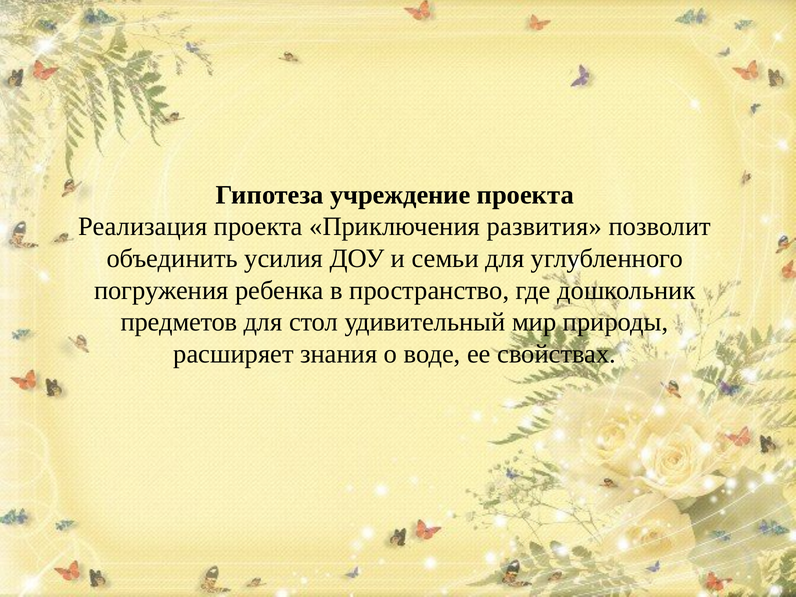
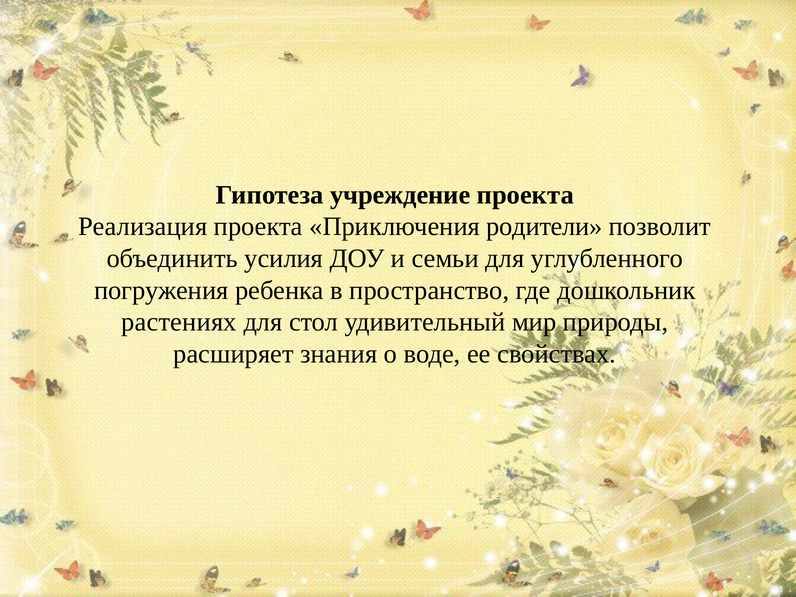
развития: развития -> родители
предметов: предметов -> растениях
